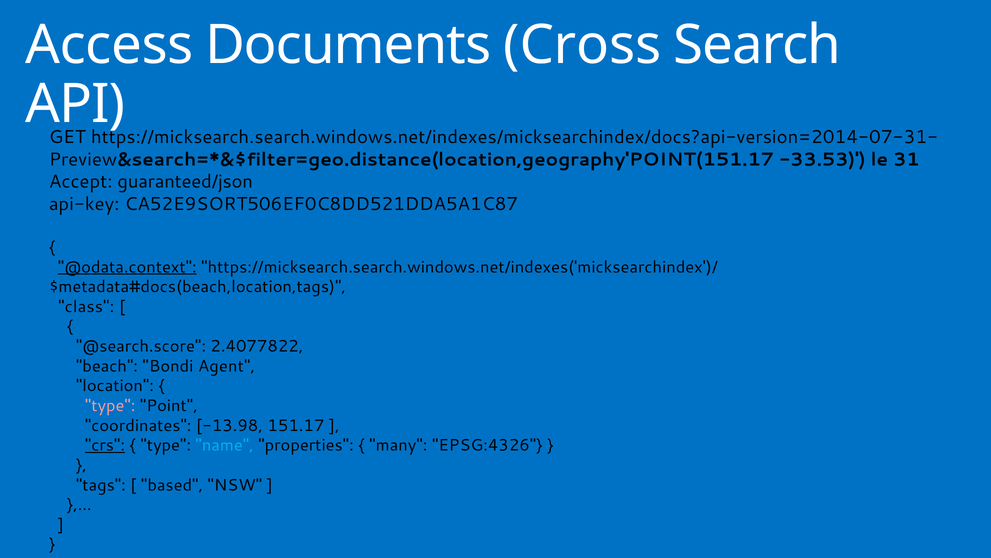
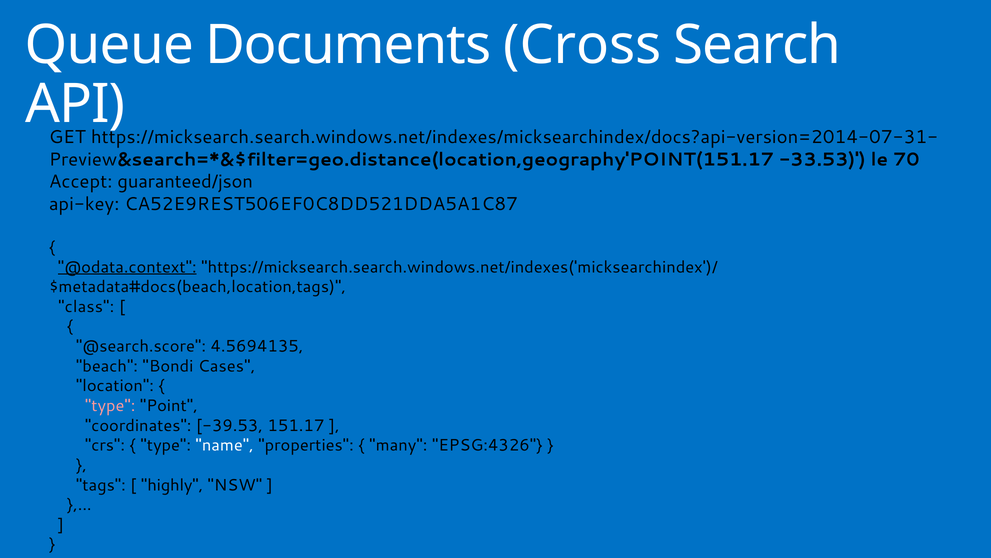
Access: Access -> Queue
31: 31 -> 70
CA52E9SORT506EF0C8DD521DDA5A1C87: CA52E9SORT506EF0C8DD521DDA5A1C87 -> CA52E9REST506EF0C8DD521DDA5A1C87
2.4077822: 2.4077822 -> 4.5694135
Agent: Agent -> Cases
-13.98: -13.98 -> -39.53
crs underline: present -> none
name colour: light blue -> white
based: based -> highly
